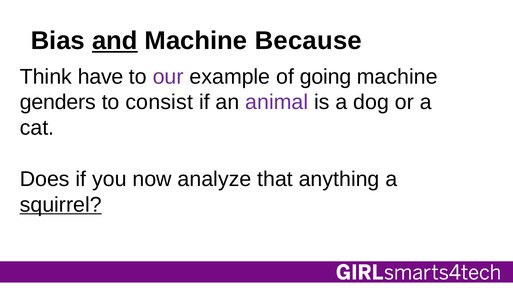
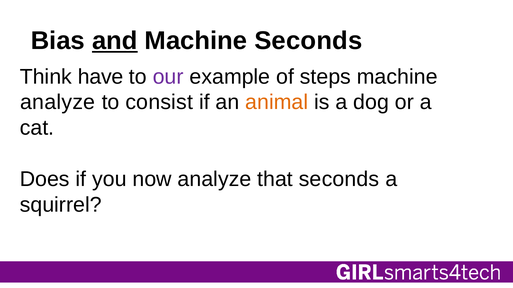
Machine Because: Because -> Seconds
going: going -> steps
genders at (58, 102): genders -> analyze
animal colour: purple -> orange
that anything: anything -> seconds
squirrel underline: present -> none
